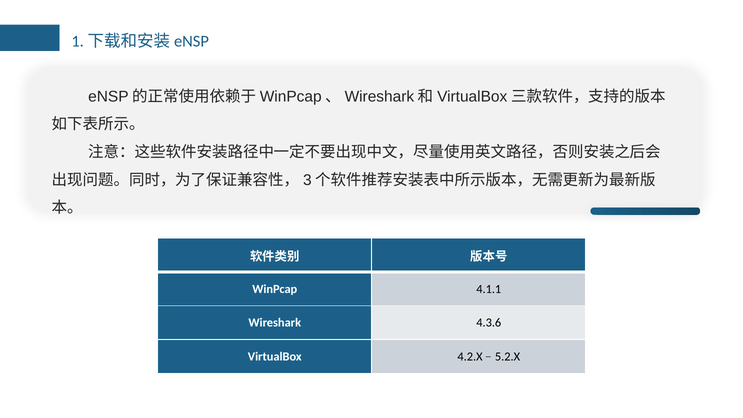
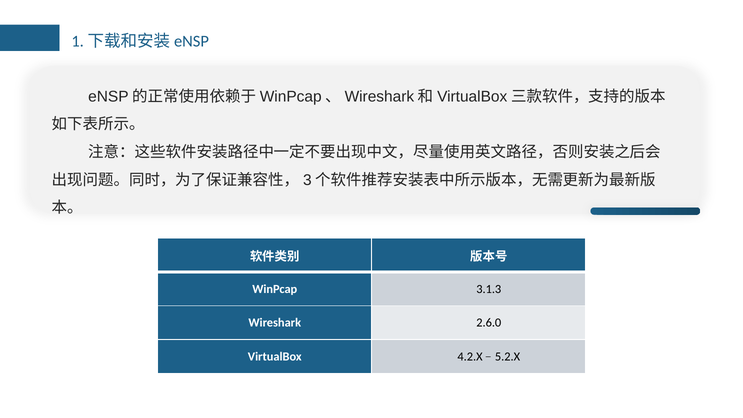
4.1.1: 4.1.1 -> 3.1.3
4.3.6: 4.3.6 -> 2.6.0
